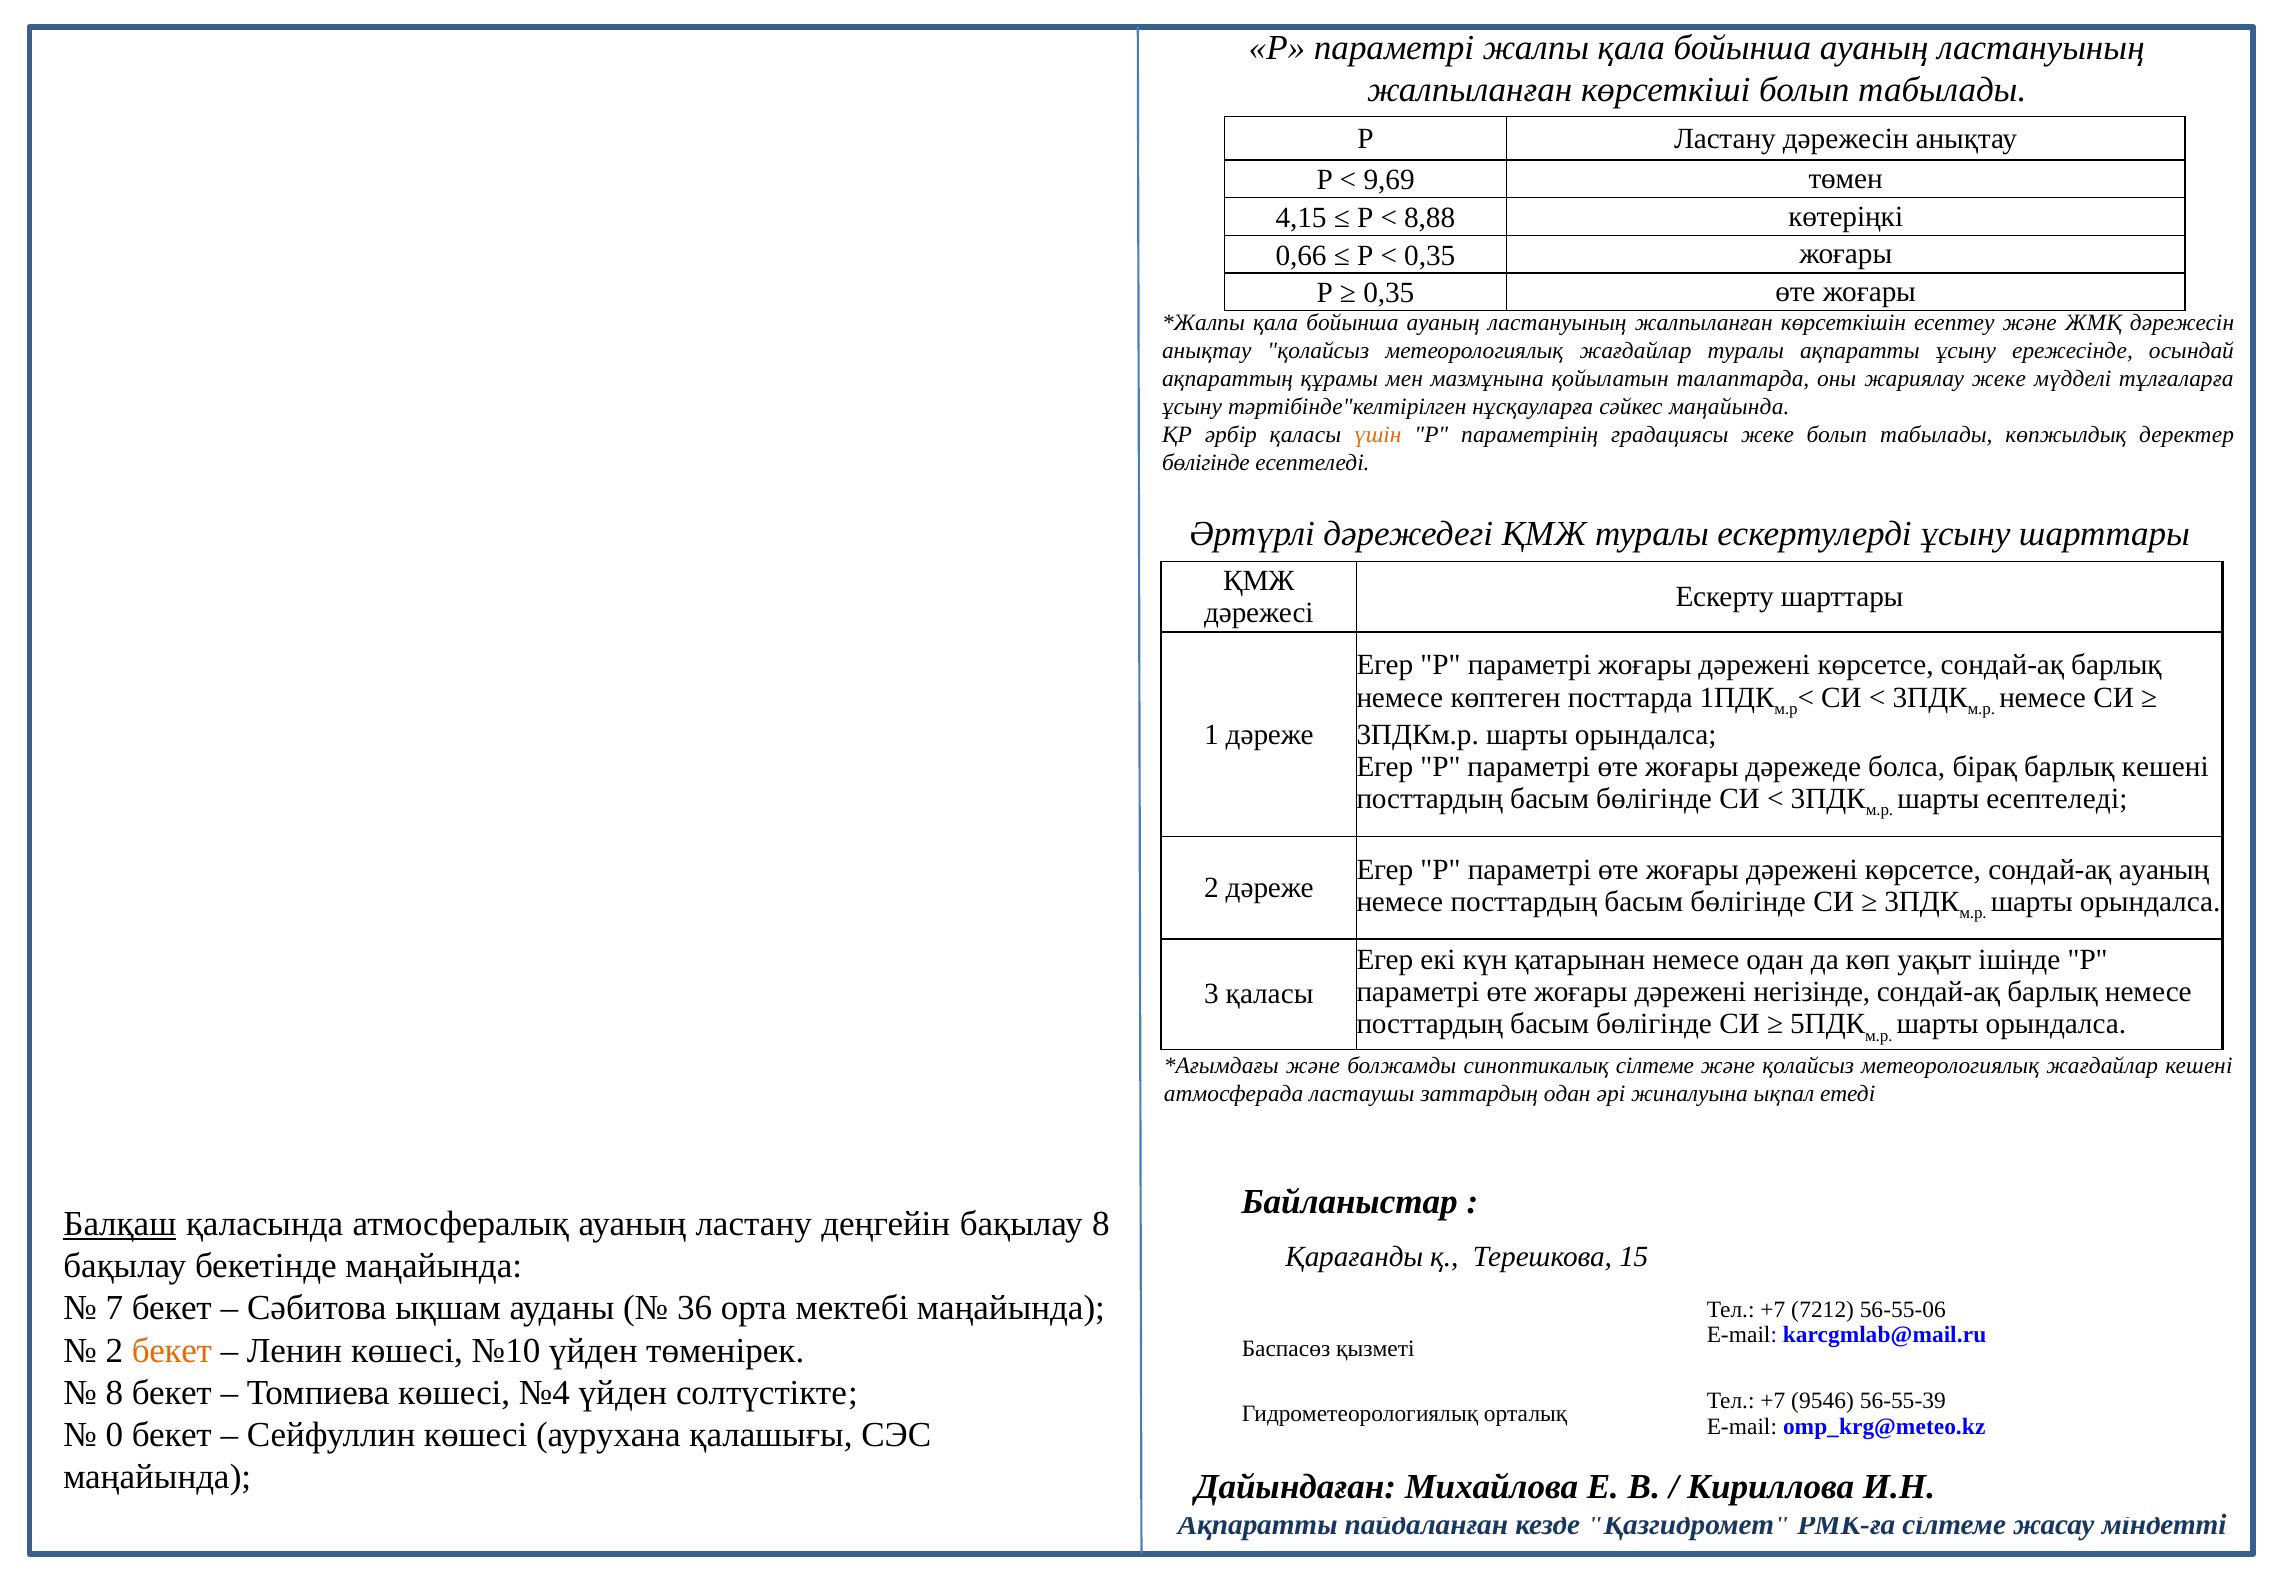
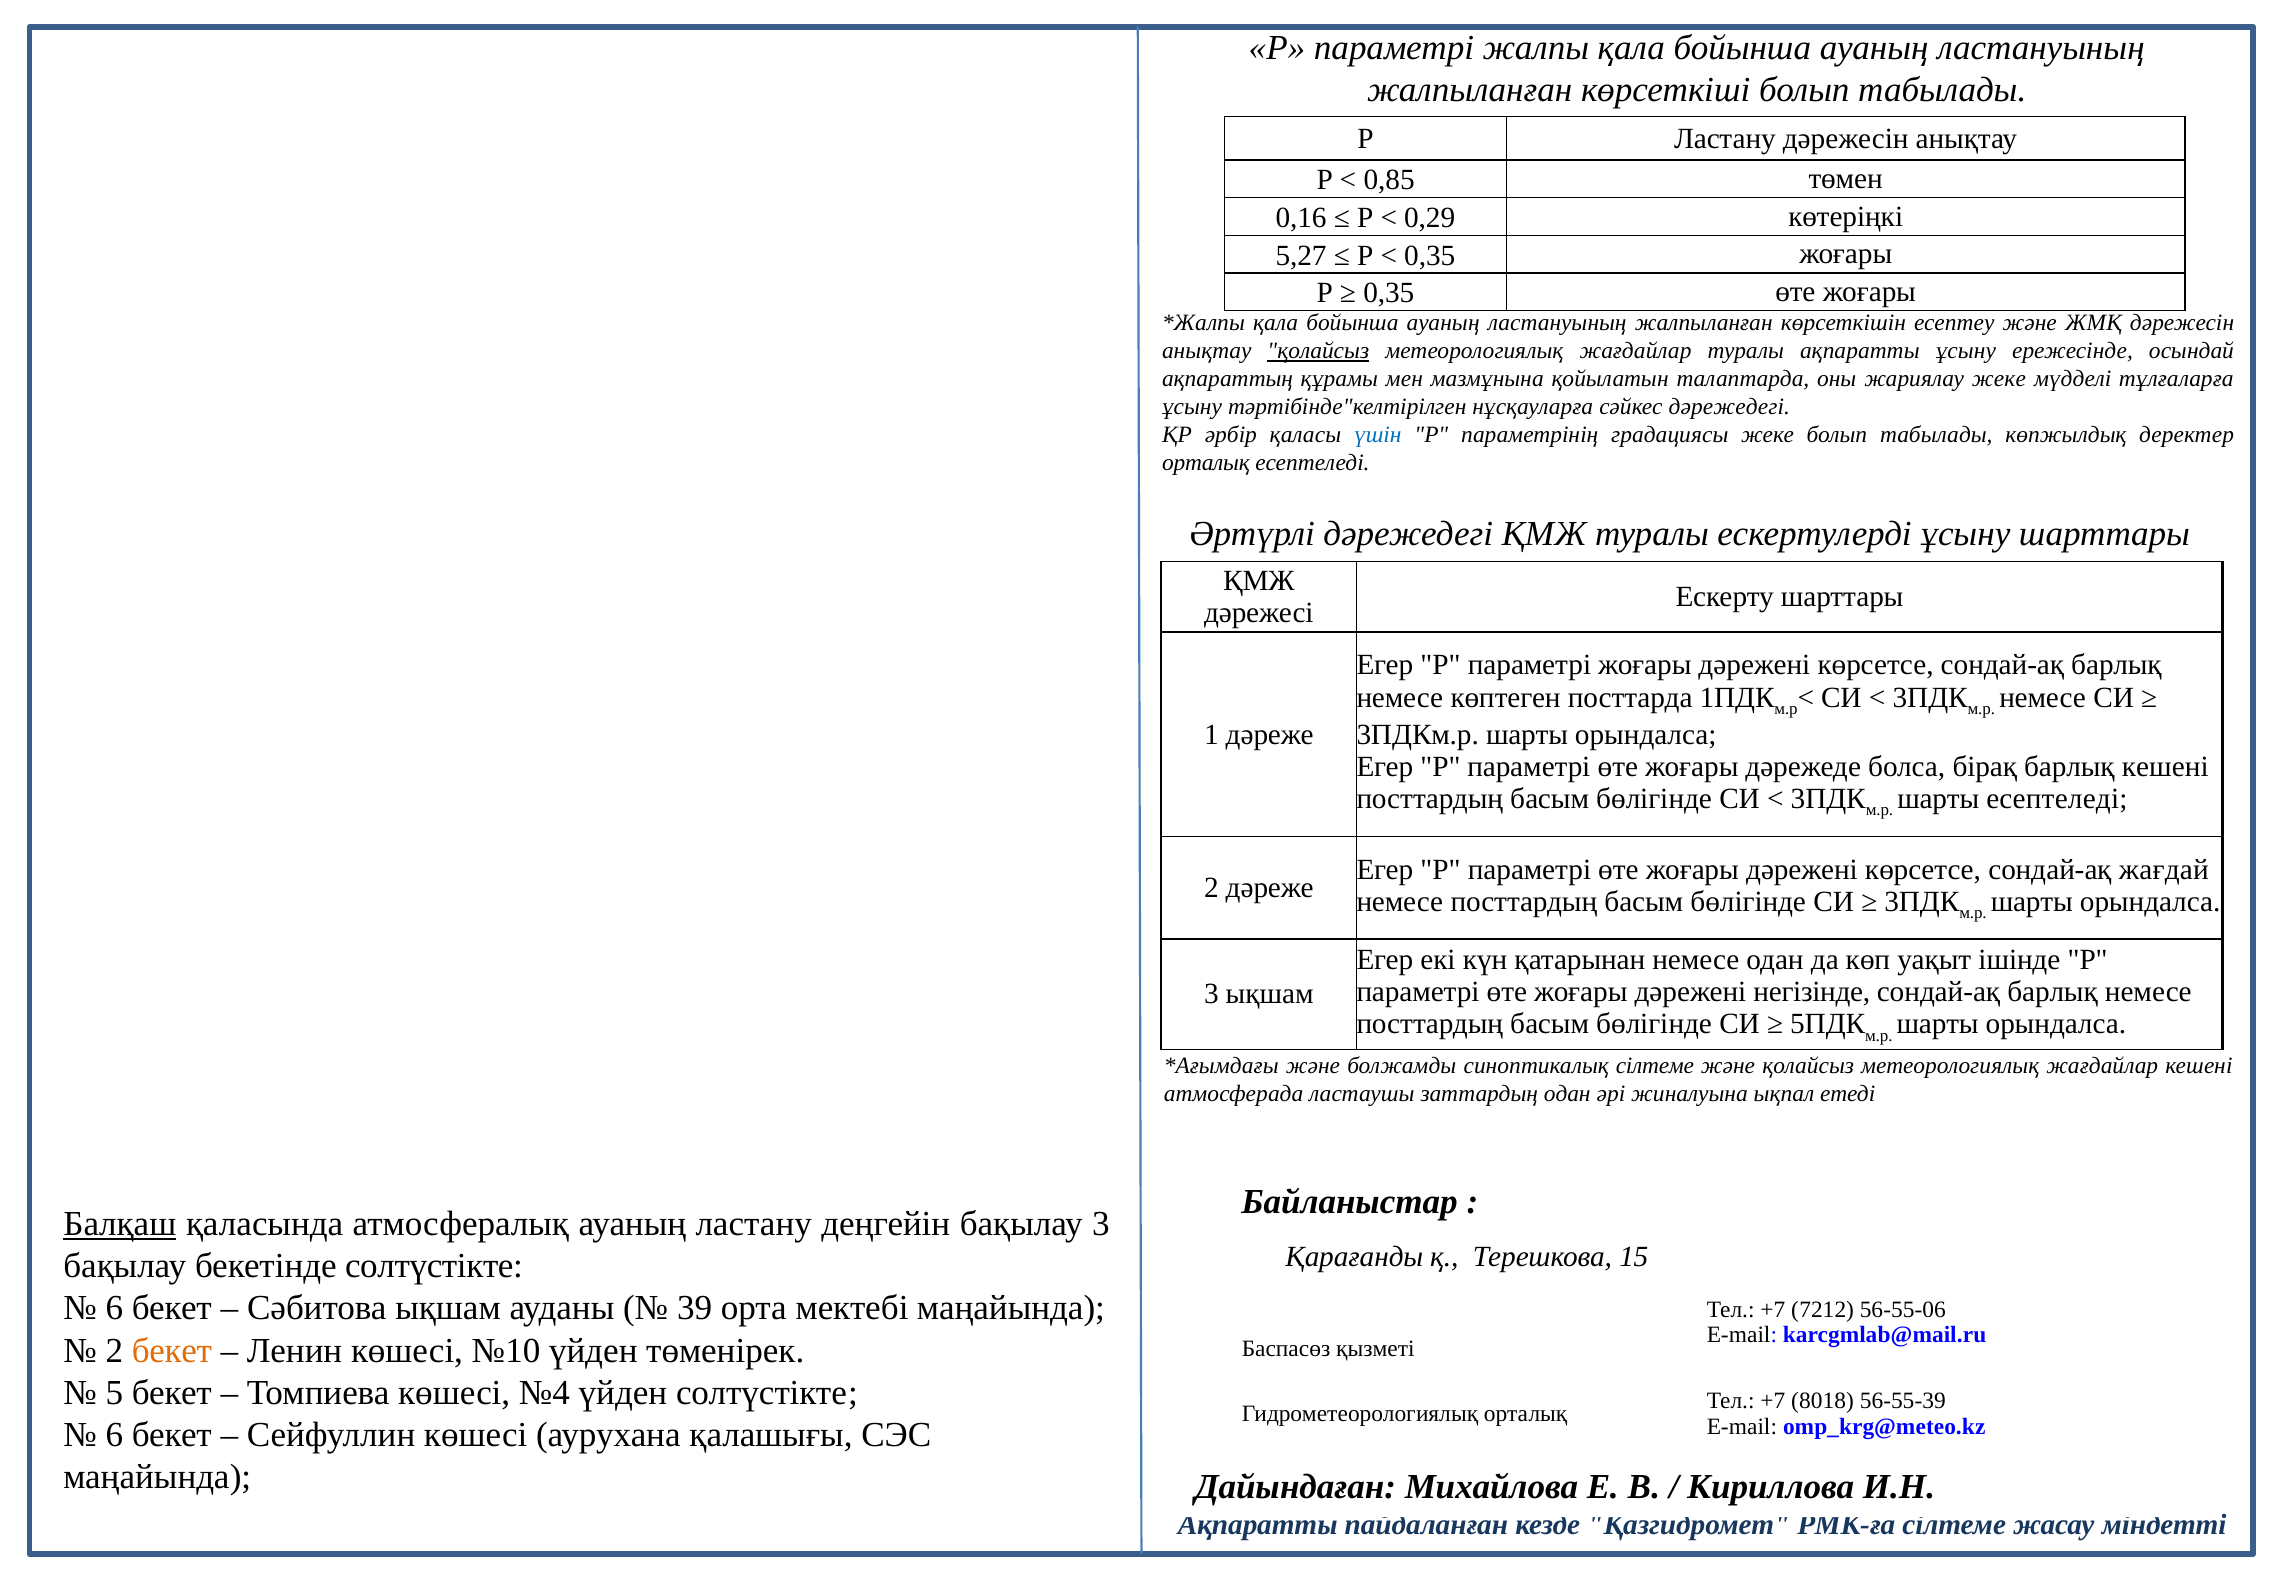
9,69: 9,69 -> 0,85
4,15: 4,15 -> 0,16
8,88: 8,88 -> 0,29
0,66: 0,66 -> 5,27
қолайсыз at (1318, 351) underline: none -> present
сәйкес маңайында: маңайында -> дәрежедегі
үшін colour: orange -> blue
бөлігінде at (1206, 463): бөлігінде -> орталық
сондай-ақ ауаның: ауаның -> жағдай
3 қаласы: қаласы -> ықшам
бақылау 8: 8 -> 3
бекетінде маңайында: маңайында -> солтүстікте
7 at (114, 1308): 7 -> 6
36: 36 -> 39
8 at (114, 1392): 8 -> 5
9546: 9546 -> 8018
0 at (114, 1434): 0 -> 6
